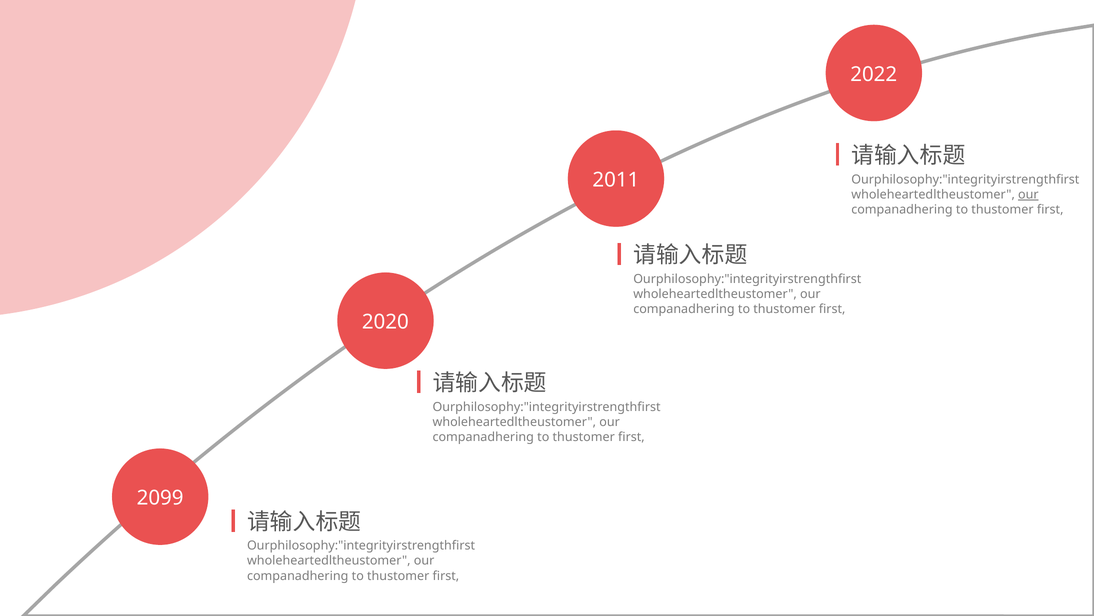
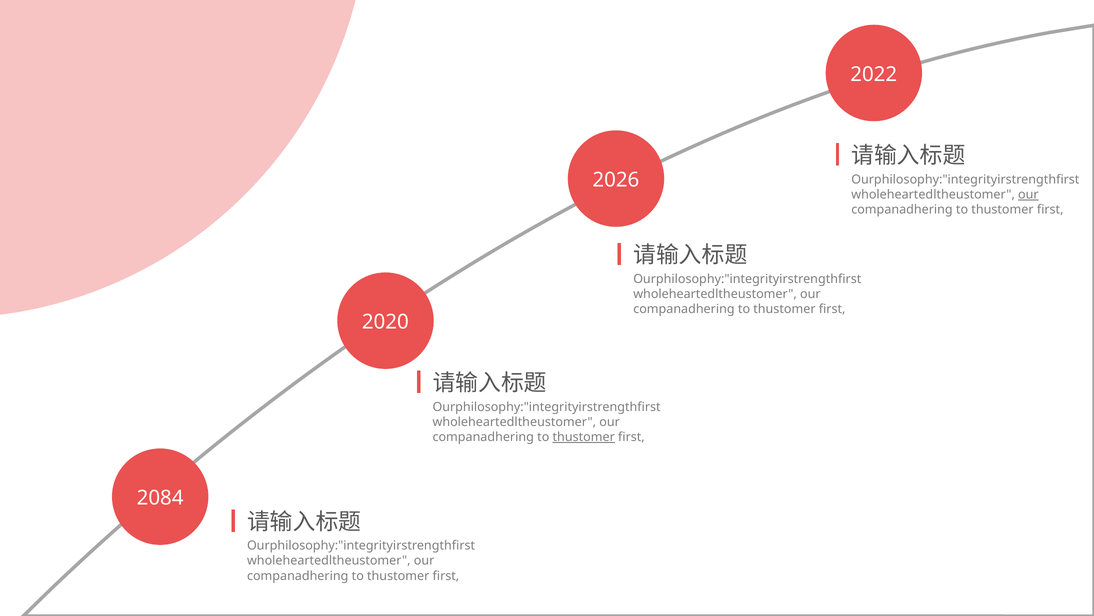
2011: 2011 -> 2026
thustomer at (584, 437) underline: none -> present
2099: 2099 -> 2084
